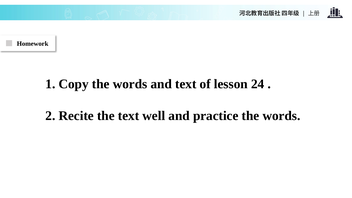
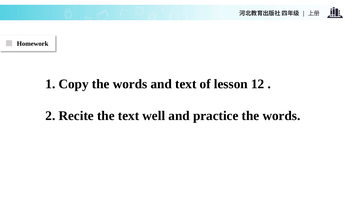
24: 24 -> 12
